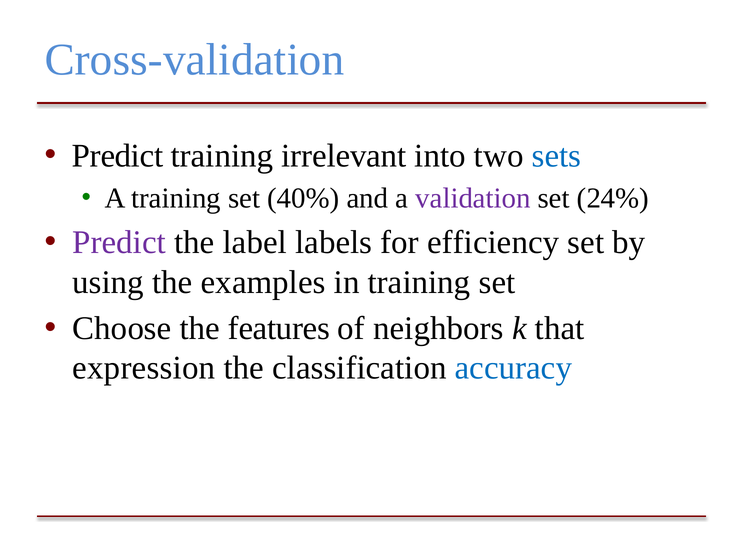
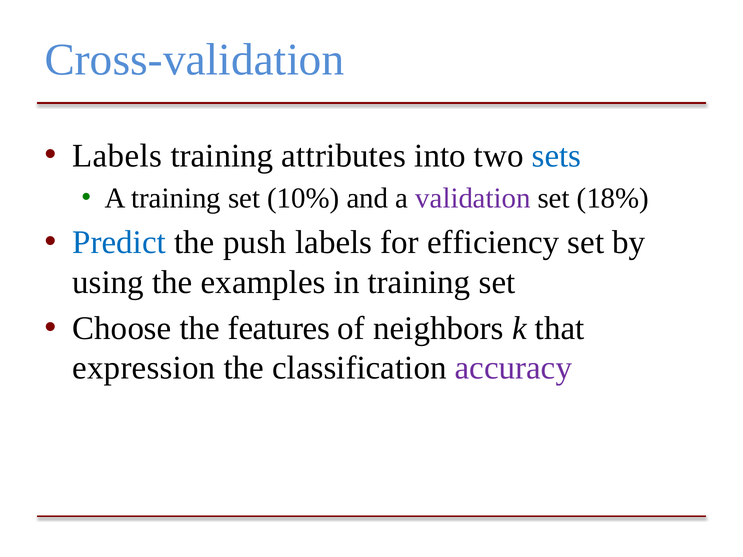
Predict at (118, 156): Predict -> Labels
irrelevant: irrelevant -> attributes
40%: 40% -> 10%
24%: 24% -> 18%
Predict at (119, 243) colour: purple -> blue
label: label -> push
accuracy colour: blue -> purple
